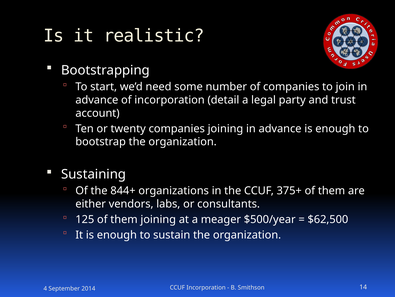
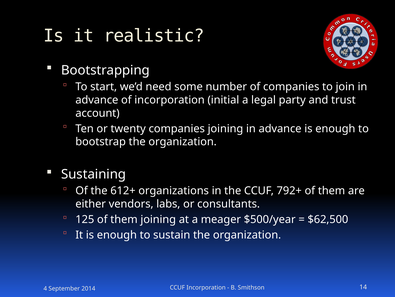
detail: detail -> initial
844+: 844+ -> 612+
375+: 375+ -> 792+
